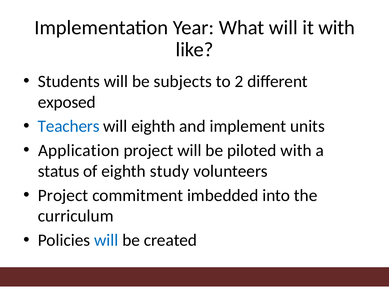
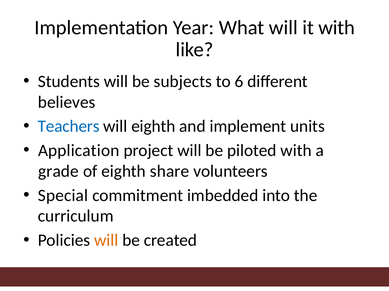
2: 2 -> 6
exposed: exposed -> believes
status: status -> grade
study: study -> share
Project at (63, 196): Project -> Special
will at (106, 241) colour: blue -> orange
